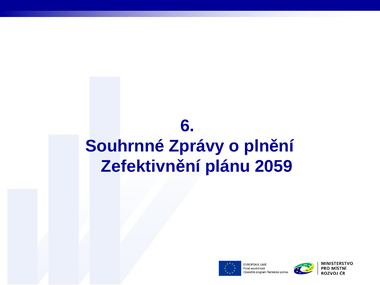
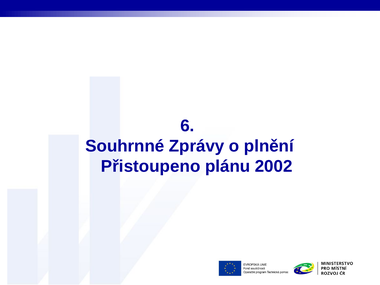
Zefektivnění: Zefektivnění -> Přistoupeno
2059: 2059 -> 2002
